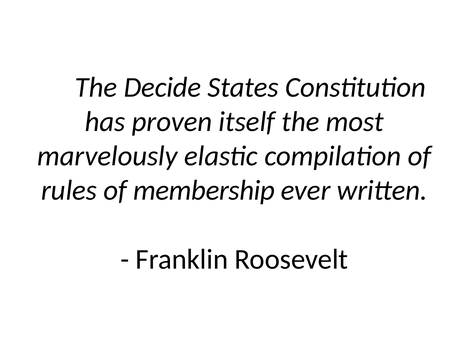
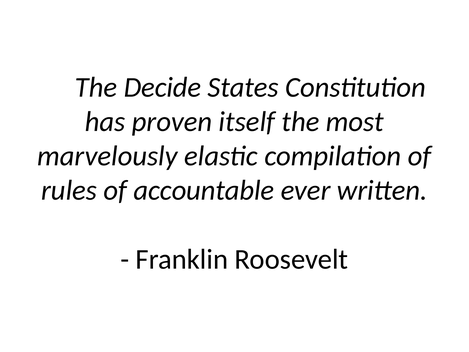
membership: membership -> accountable
